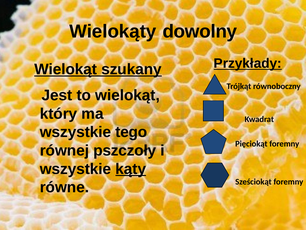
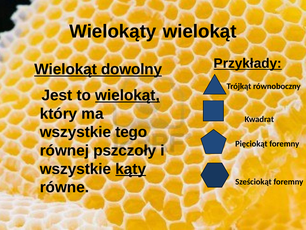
Wielokąty dowolny: dowolny -> wielokąt
szukany: szukany -> dowolny
wielokąt at (127, 95) underline: none -> present
